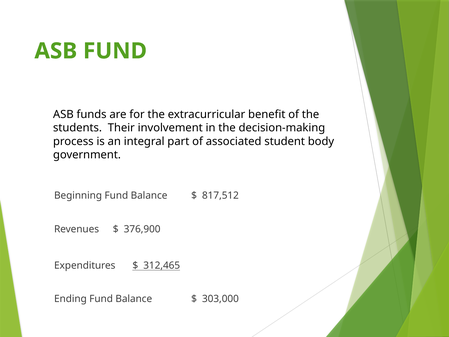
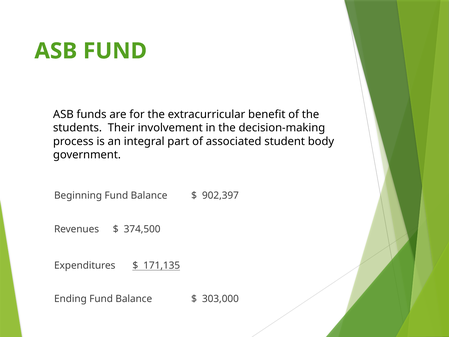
817,512: 817,512 -> 902,397
376,900: 376,900 -> 374,500
312,465: 312,465 -> 171,135
